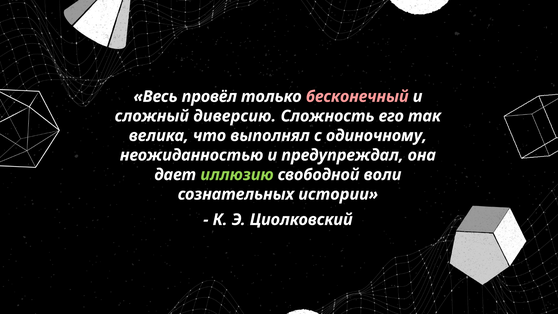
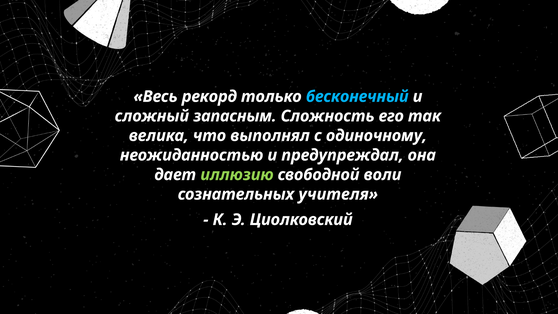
провёл: провёл -> рекорд
бесконечный colour: pink -> light blue
диверсию: диверсию -> запасным
истории: истории -> учителя
